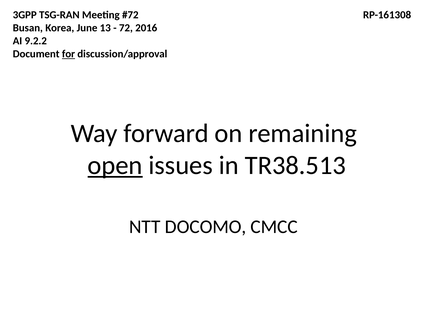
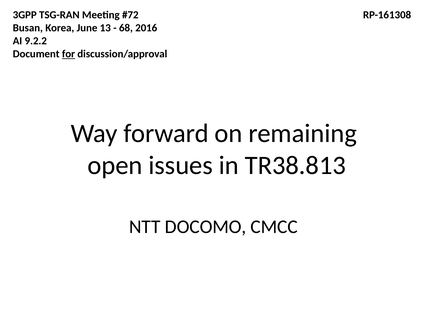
72: 72 -> 68
open underline: present -> none
TR38.513: TR38.513 -> TR38.813
